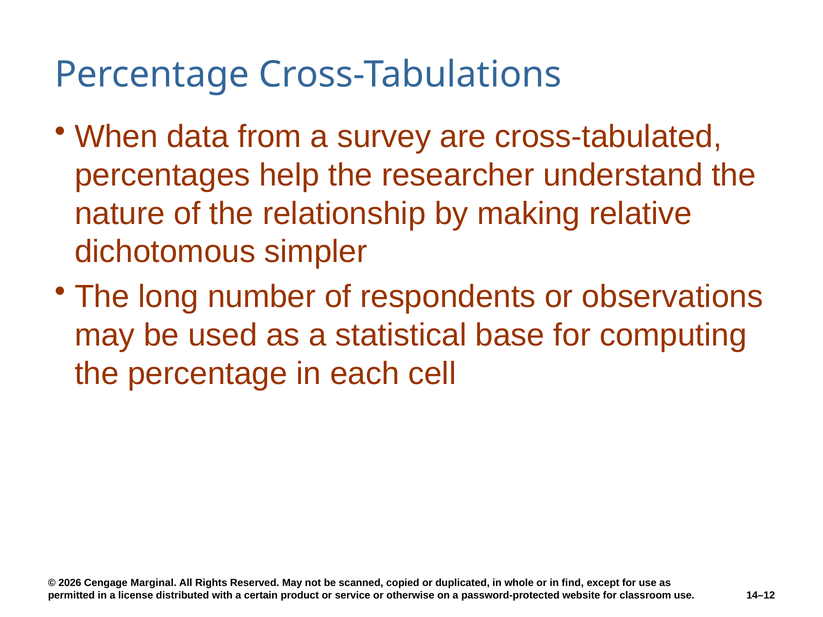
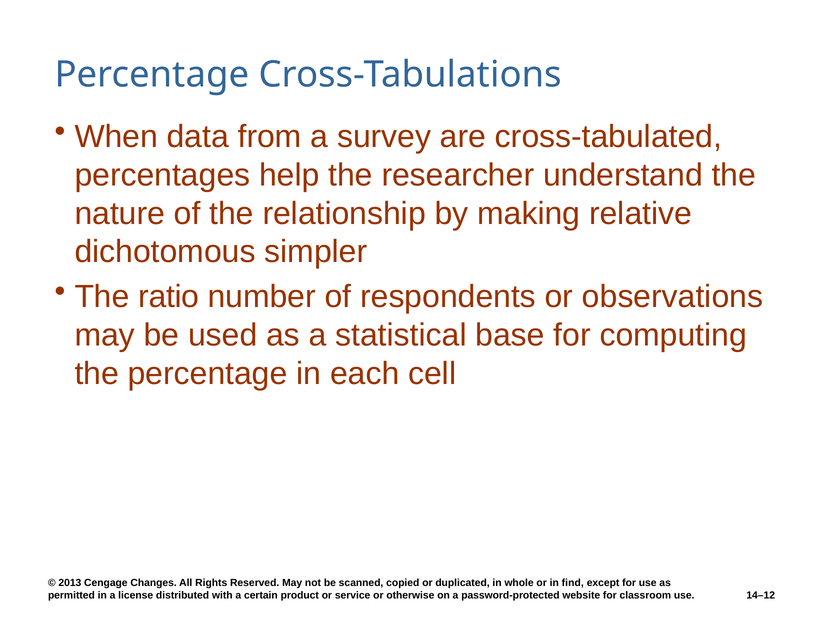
long: long -> ratio
2026: 2026 -> 2013
Marginal: Marginal -> Changes
